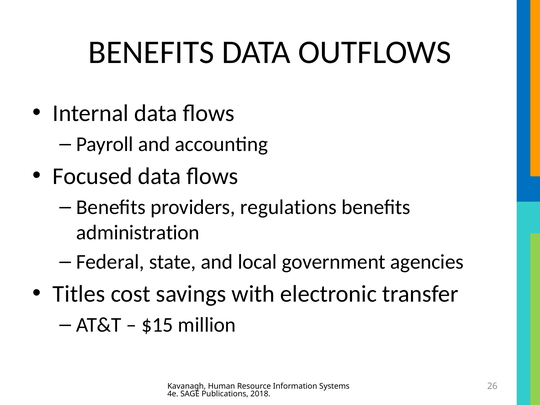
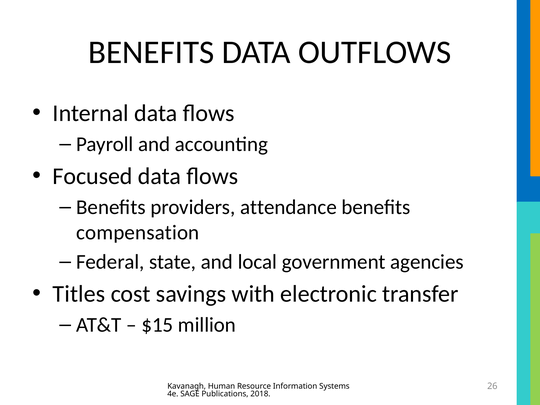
regulations: regulations -> attendance
administration: administration -> compensation
